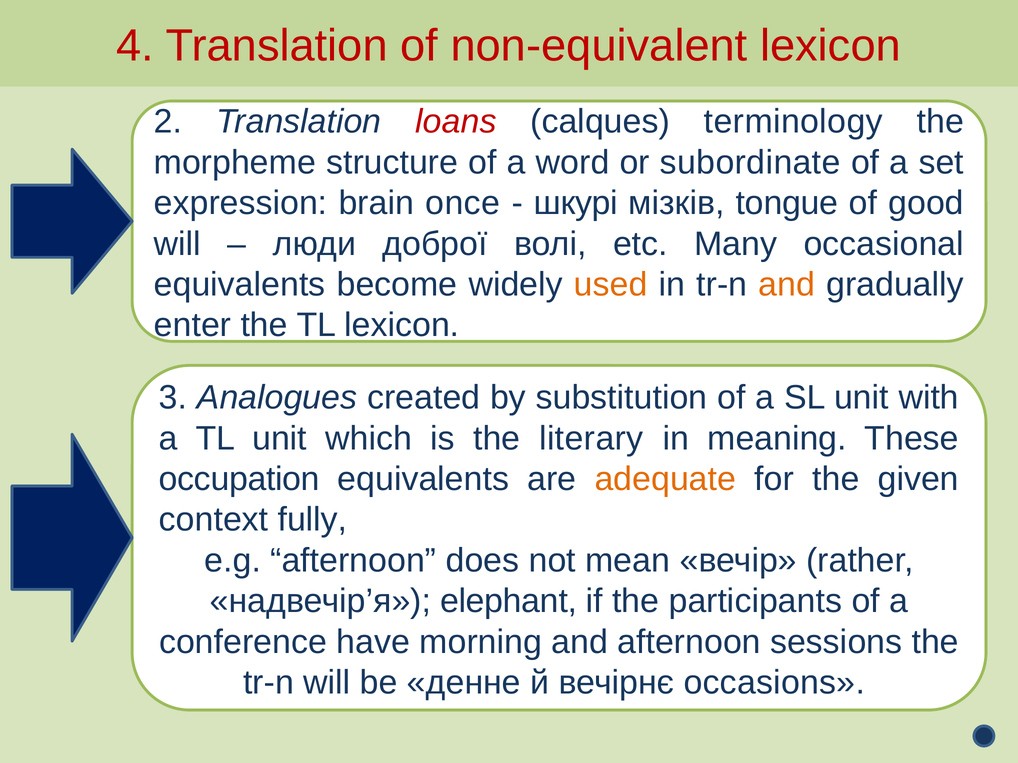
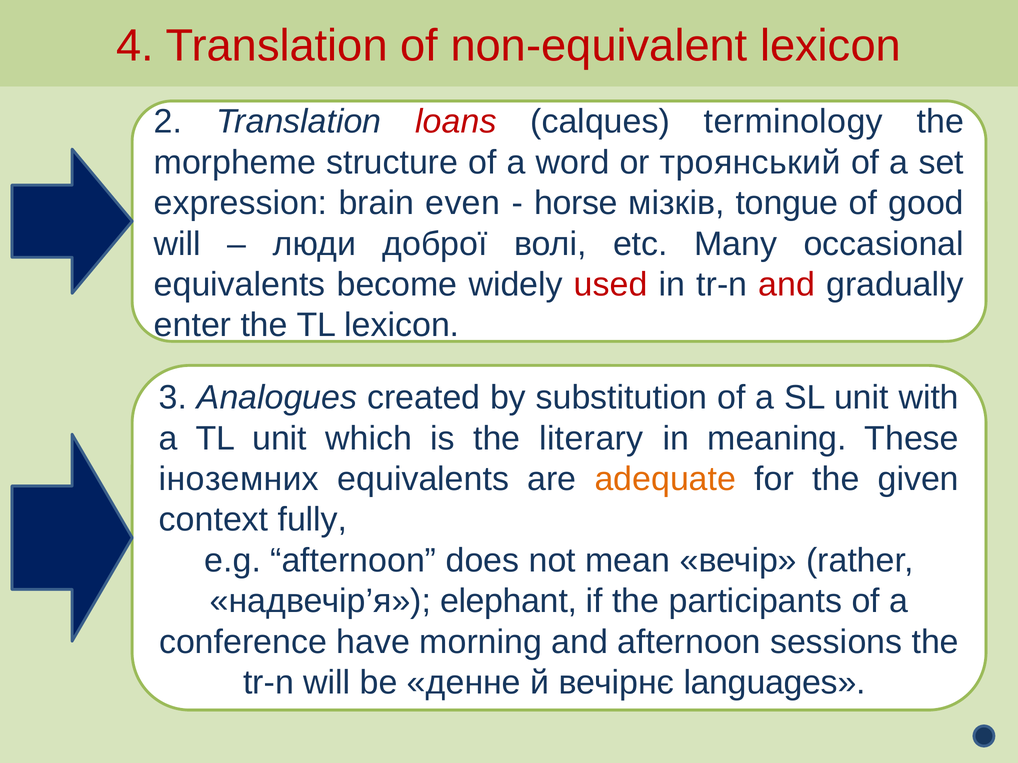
subordinate: subordinate -> троянський
once: once -> even
шкурі: шкурі -> horse
used colour: orange -> red
and at (787, 285) colour: orange -> red
occupation: occupation -> іноземних
occasions: occasions -> languages
